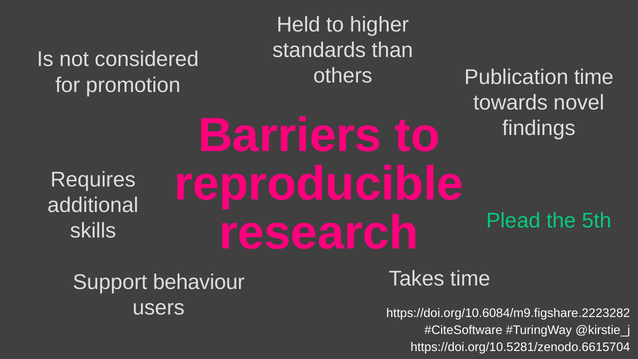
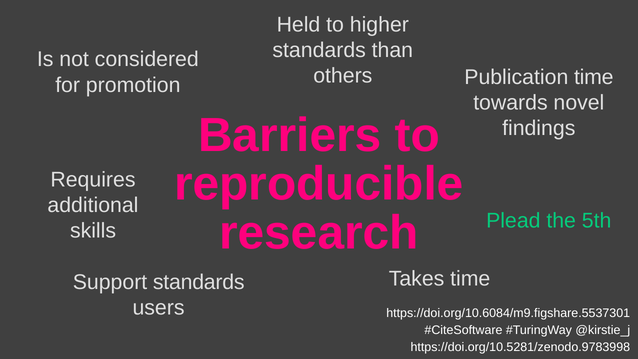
Support behaviour: behaviour -> standards
https://doi.org/10.6084/m9.figshare.2223282: https://doi.org/10.6084/m9.figshare.2223282 -> https://doi.org/10.6084/m9.figshare.5537301
https://doi.org/10.5281/zenodo.6615704: https://doi.org/10.5281/zenodo.6615704 -> https://doi.org/10.5281/zenodo.9783998
